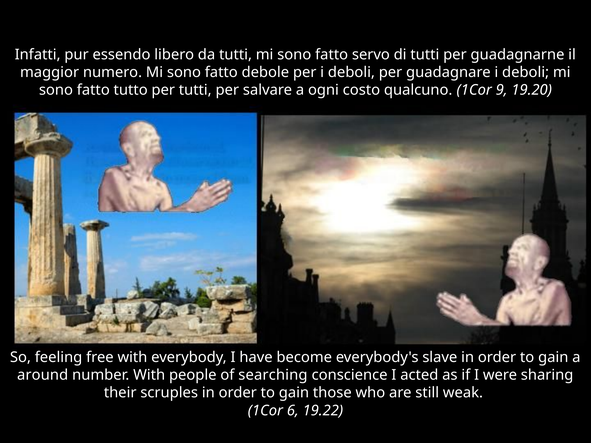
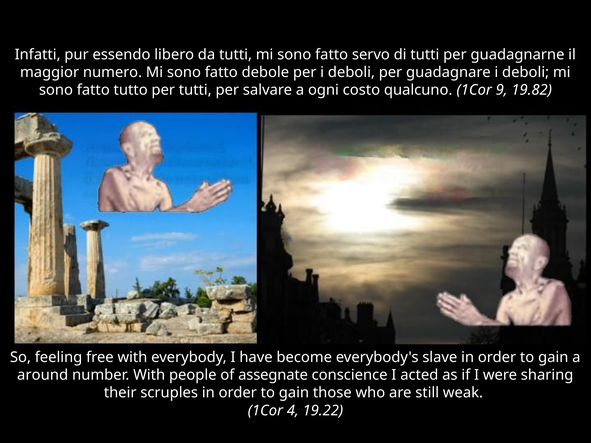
19.20: 19.20 -> 19.82
searching: searching -> assegnate
6: 6 -> 4
